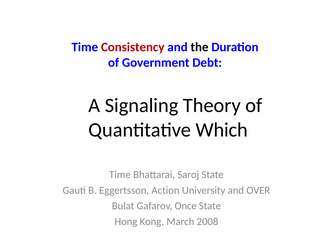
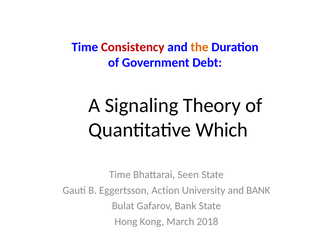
the colour: black -> orange
Saroj: Saroj -> Seen
and OVER: OVER -> BANK
Gafarov Once: Once -> Bank
2008: 2008 -> 2018
